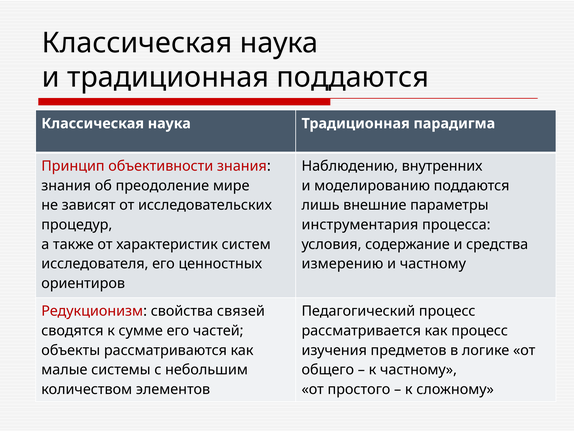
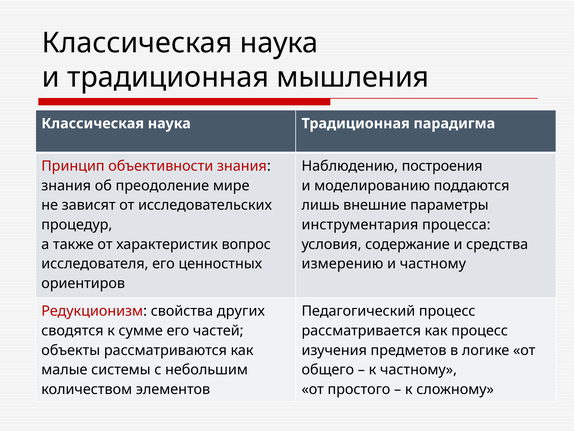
традиционная поддаются: поддаются -> мышления
внутренних: внутренних -> построения
систем: систем -> вопрос
связей: связей -> других
